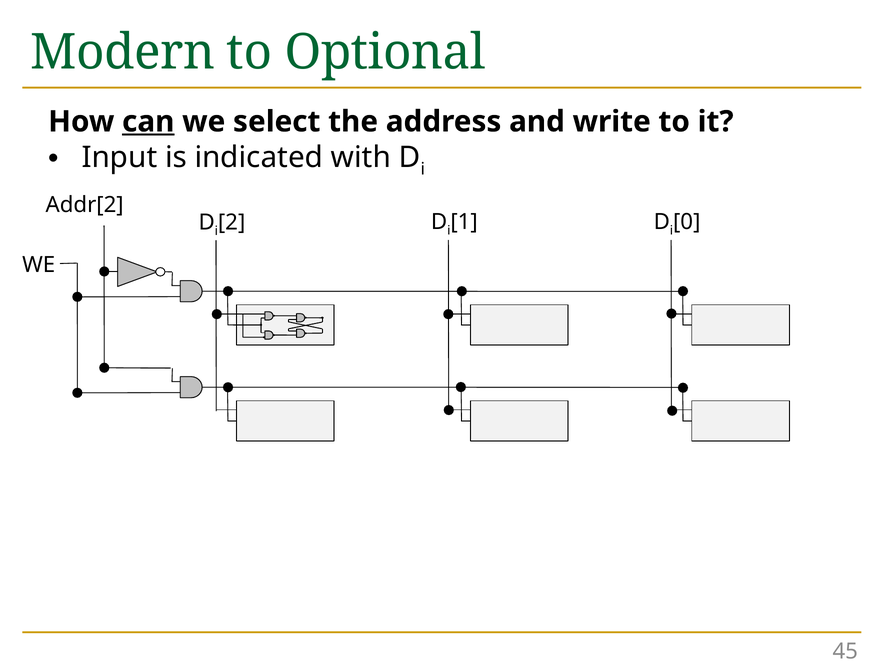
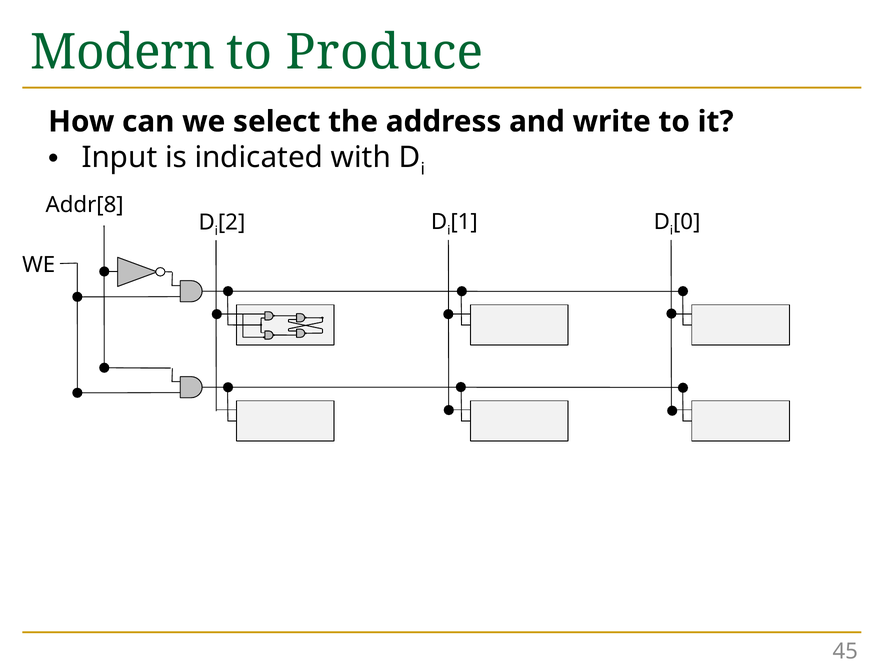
Optional: Optional -> Produce
can underline: present -> none
Addr[2: Addr[2 -> Addr[8
